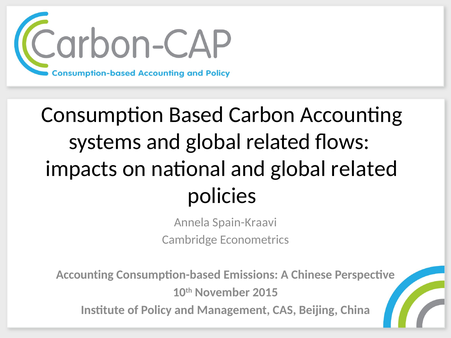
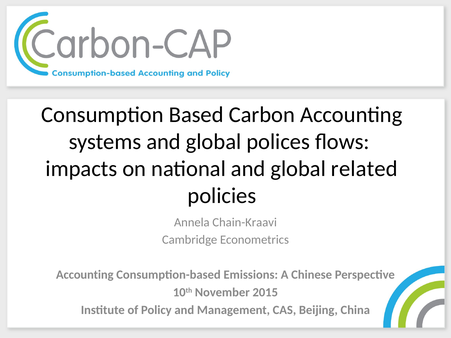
systems and global related: related -> polices
Spain-Kraavi: Spain-Kraavi -> Chain-Kraavi
